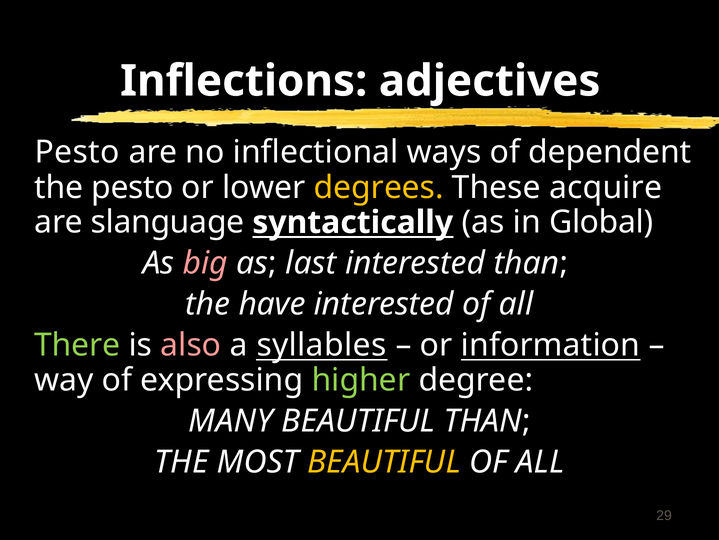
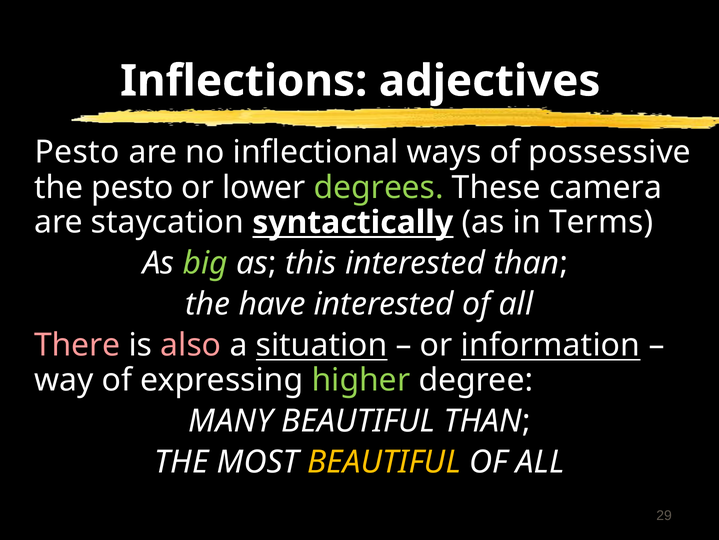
dependent: dependent -> possessive
degrees colour: yellow -> light green
acquire: acquire -> camera
slanguage: slanguage -> staycation
Global: Global -> Terms
big colour: pink -> light green
last: last -> this
There colour: light green -> pink
syllables: syllables -> situation
